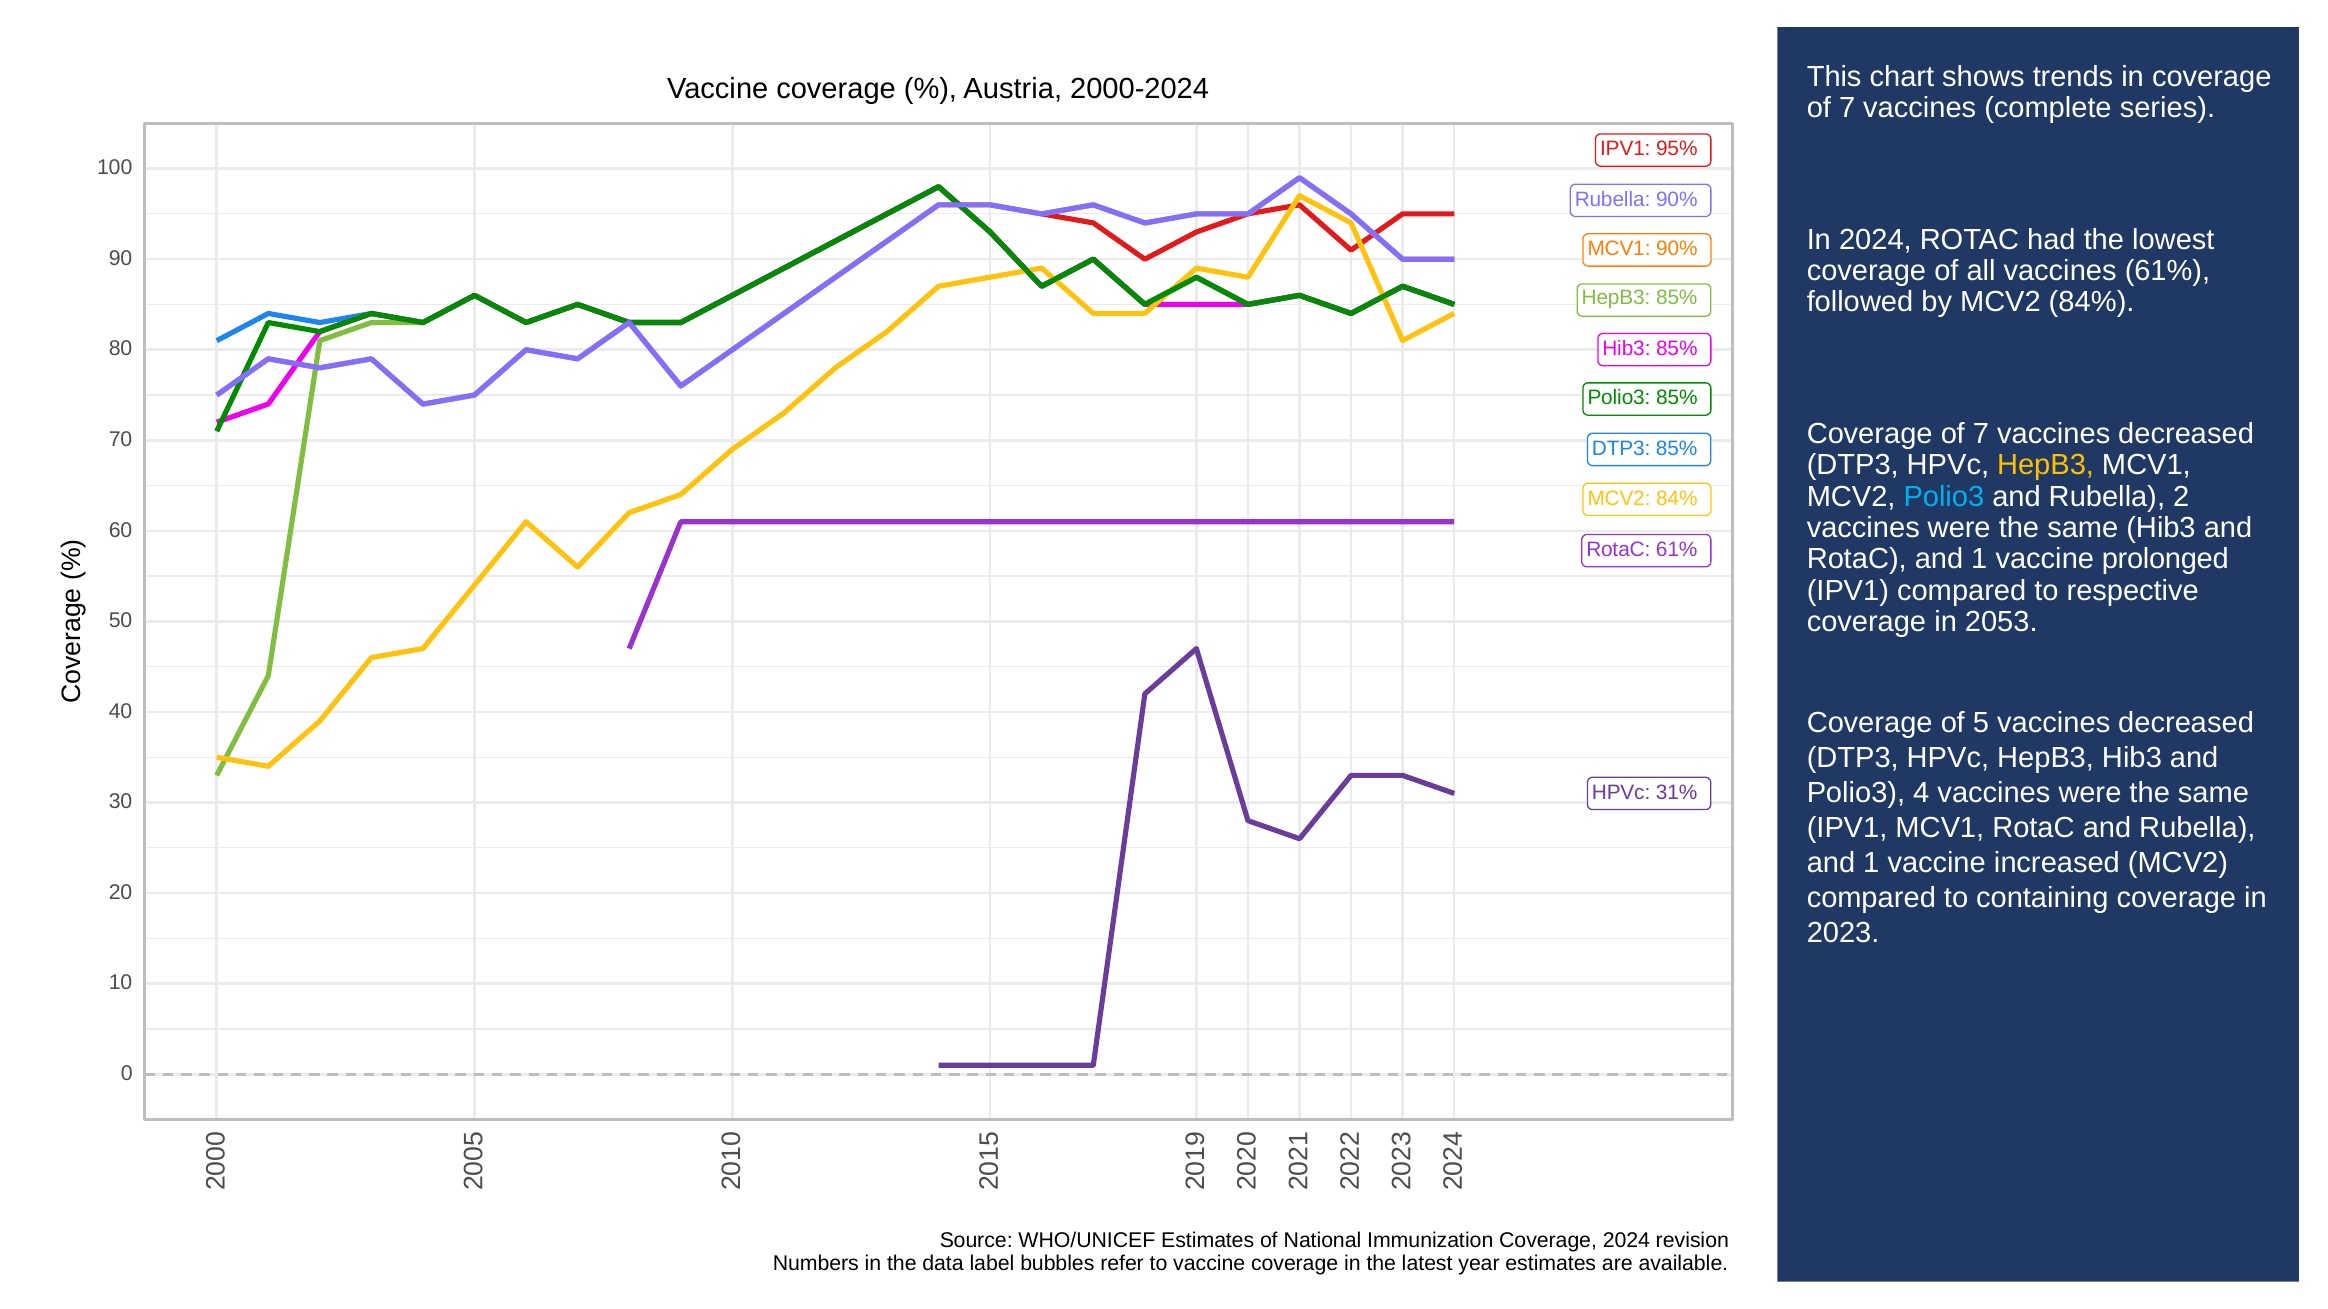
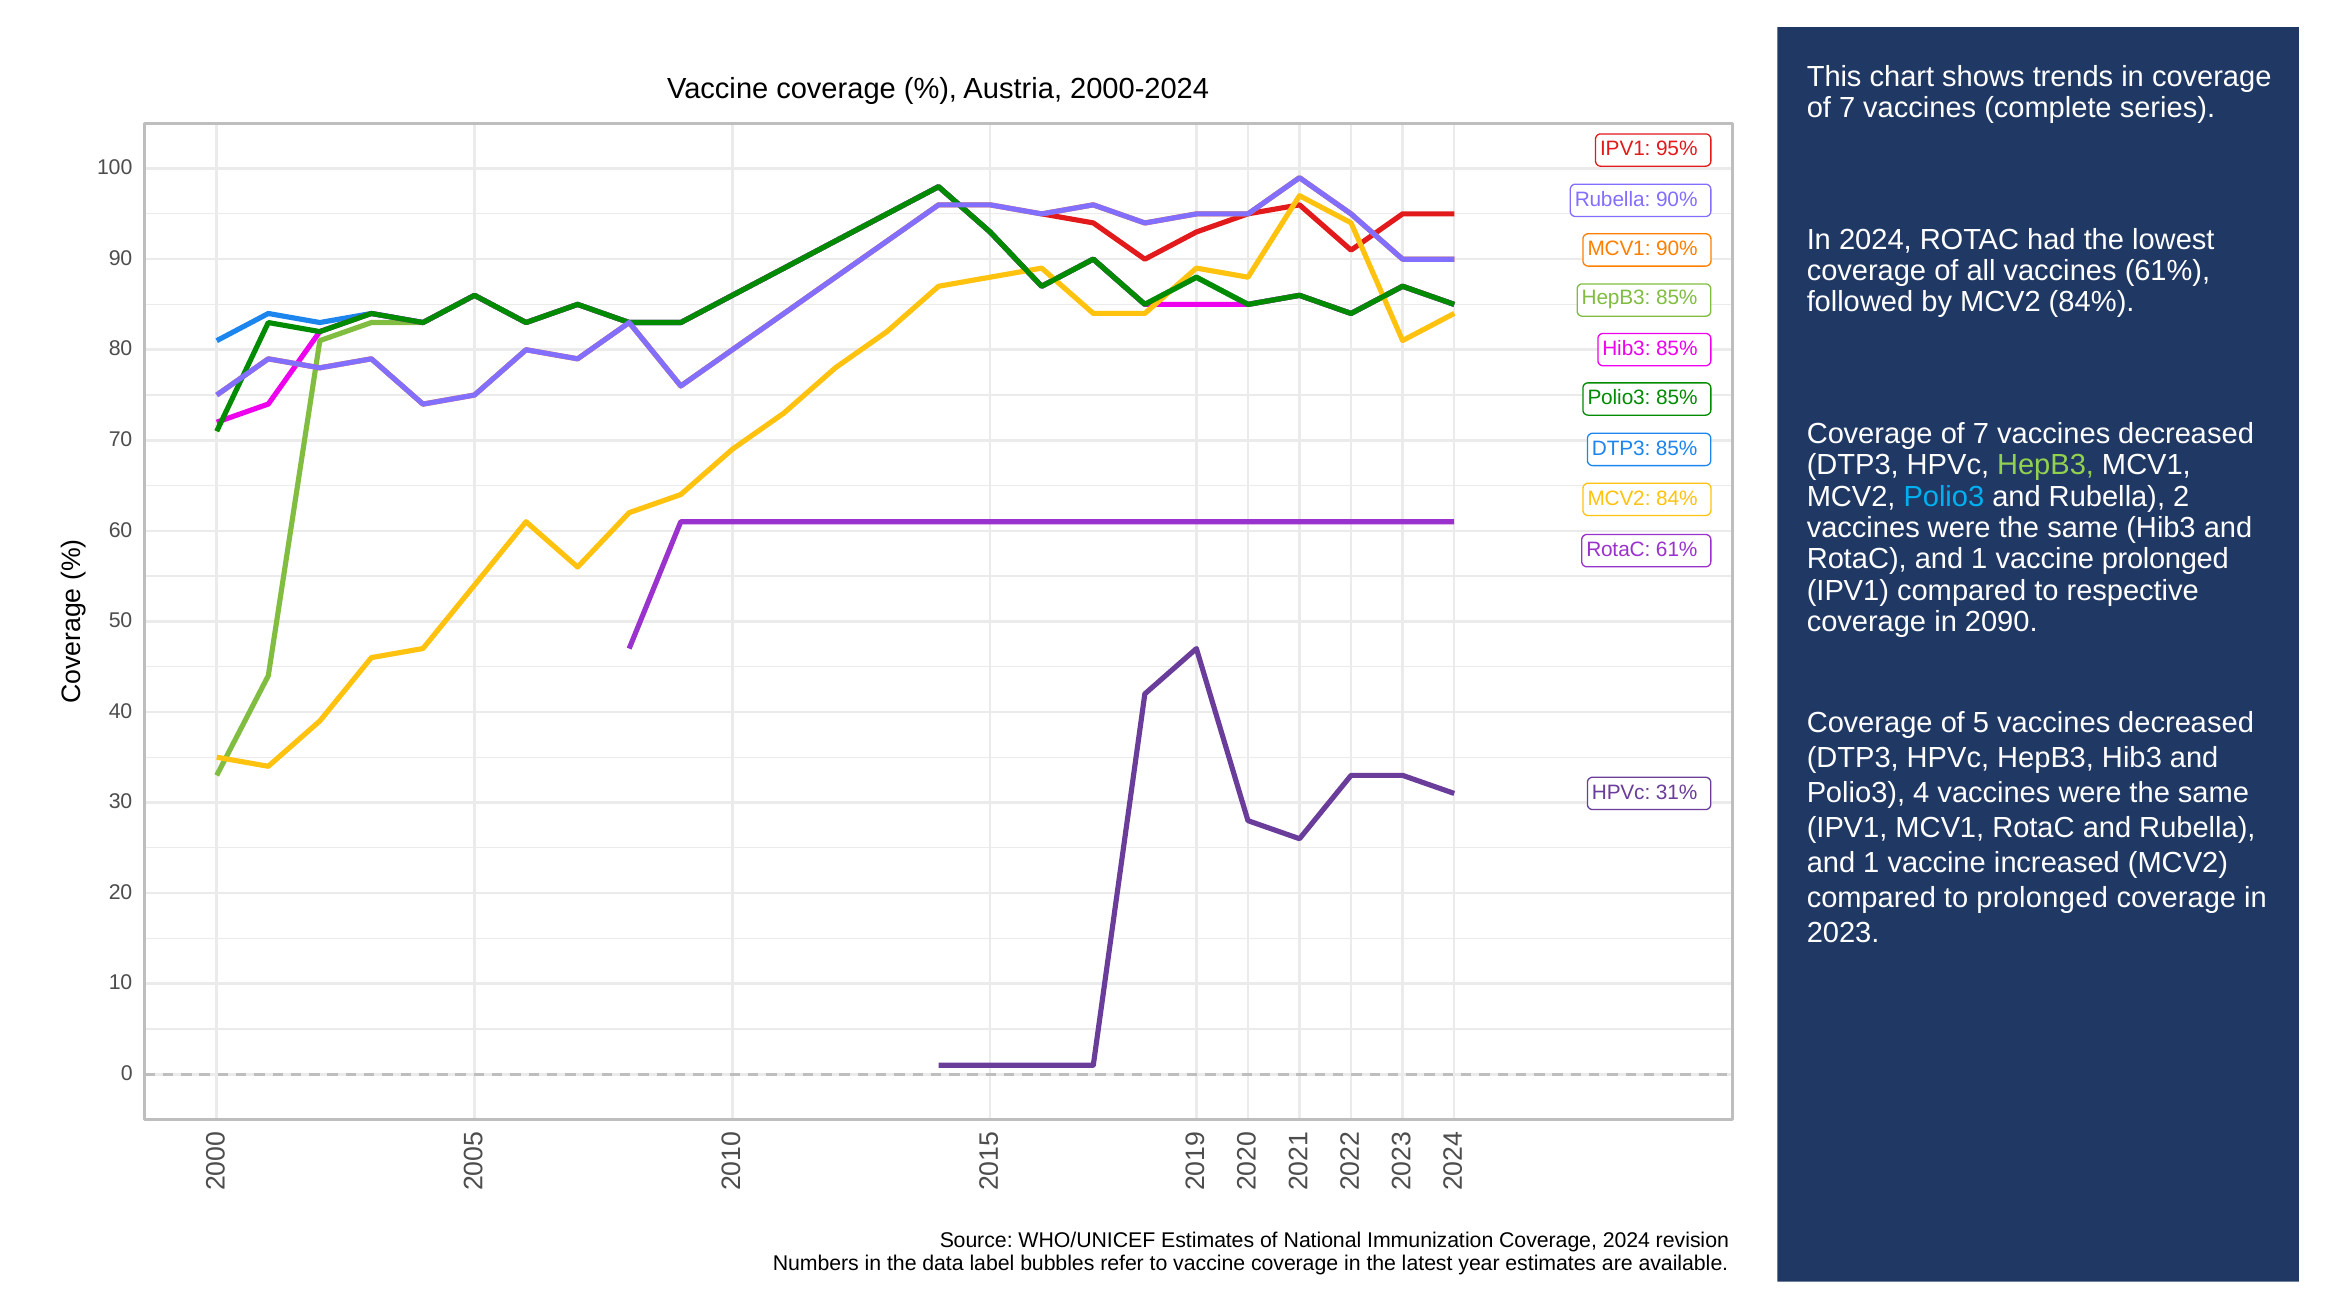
HepB3 at (2046, 465) colour: yellow -> light green
2053: 2053 -> 2090
to containing: containing -> prolonged
